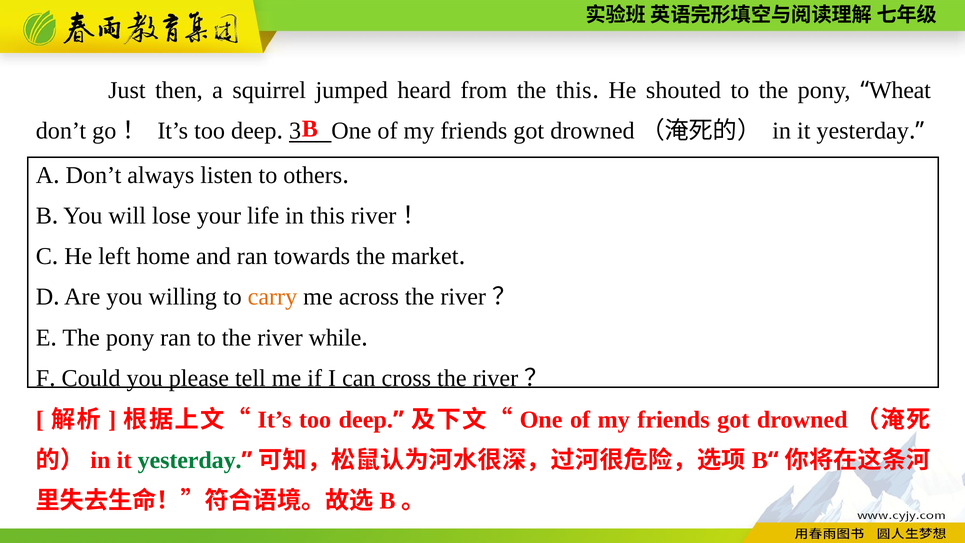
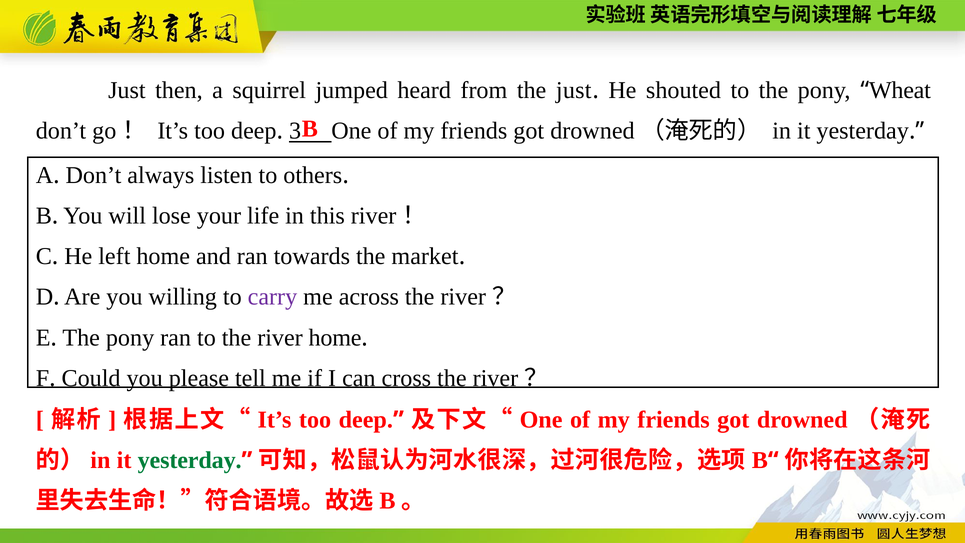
the this: this -> just
carry colour: orange -> purple
river while: while -> home
